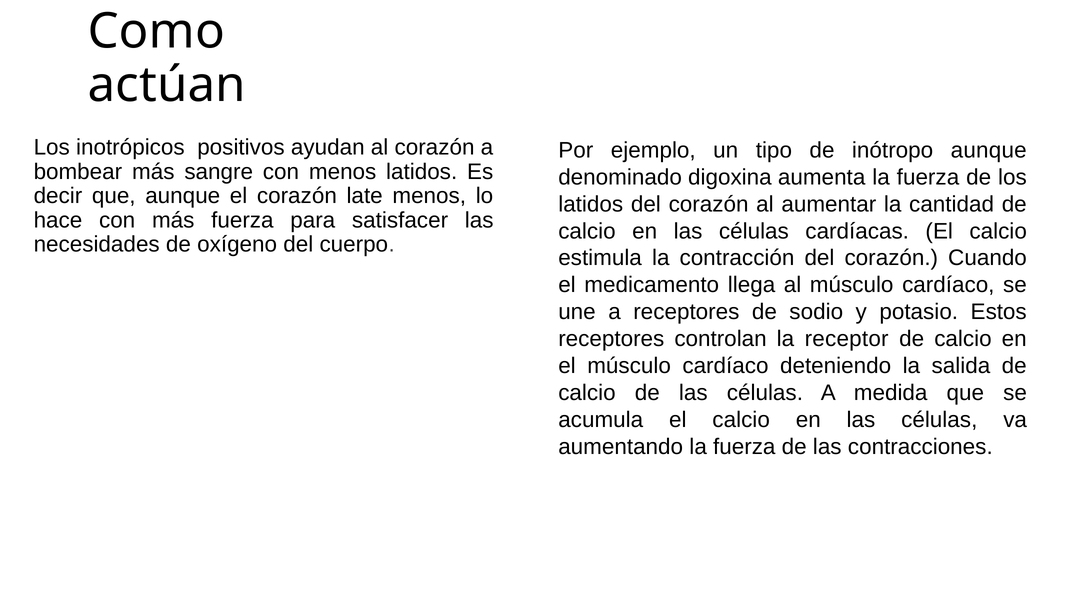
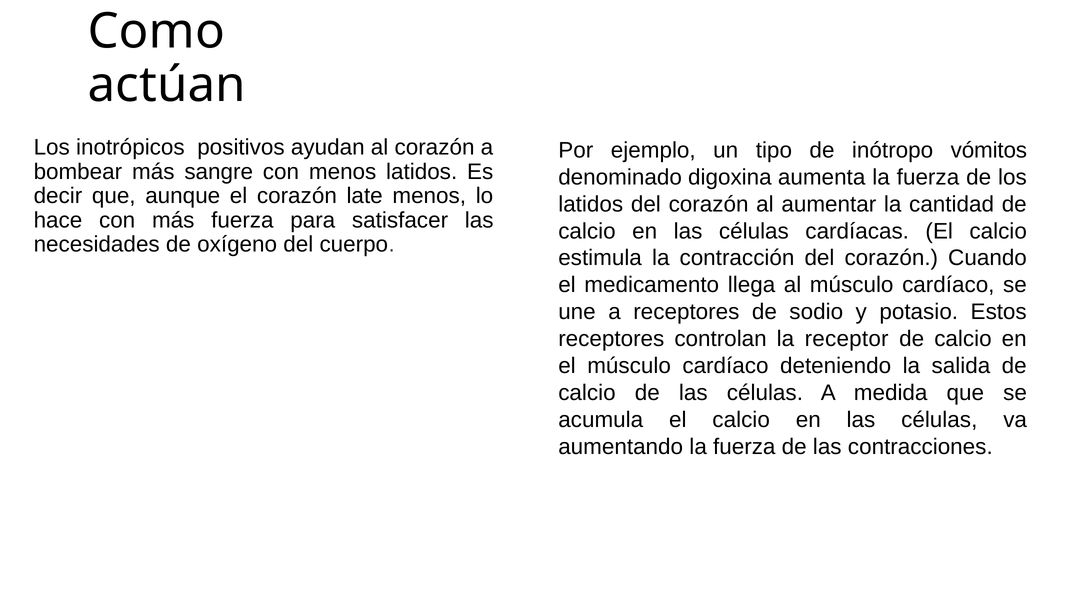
inótropo aunque: aunque -> vómitos
